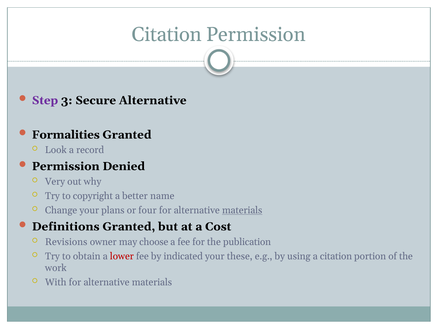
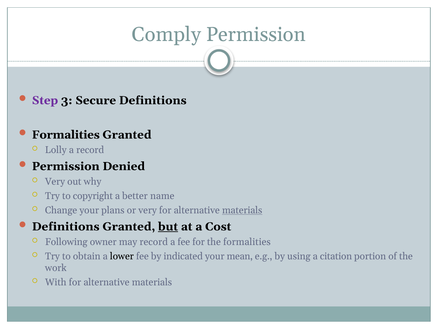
Citation at (167, 34): Citation -> Comply
Secure Alternative: Alternative -> Definitions
Look: Look -> Lolly
or four: four -> very
but underline: none -> present
Revisions: Revisions -> Following
may choose: choose -> record
the publication: publication -> formalities
lower colour: red -> black
these: these -> mean
